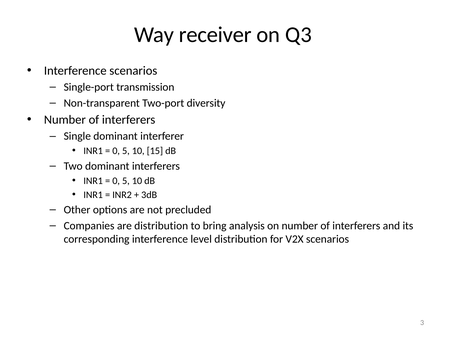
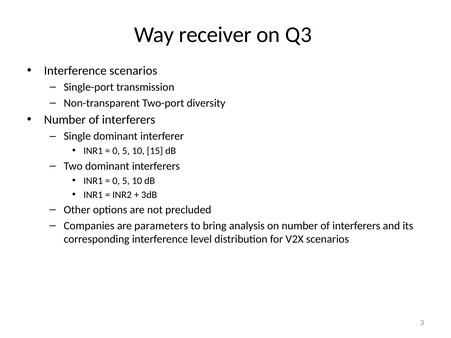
are distribution: distribution -> parameters
